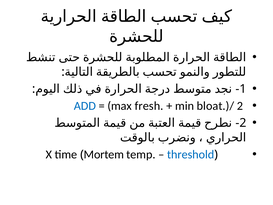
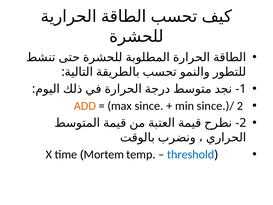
ADD colour: blue -> orange
fresh: fresh -> since
bloat.)/: bloat.)/ -> since.)/
